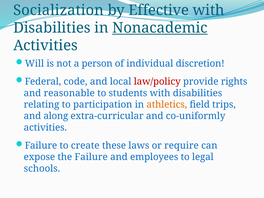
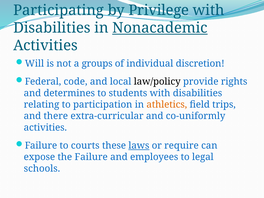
Socialization: Socialization -> Participating
Effective: Effective -> Privilege
person: person -> groups
law/policy colour: red -> black
reasonable: reasonable -> determines
along: along -> there
create: create -> courts
laws underline: none -> present
